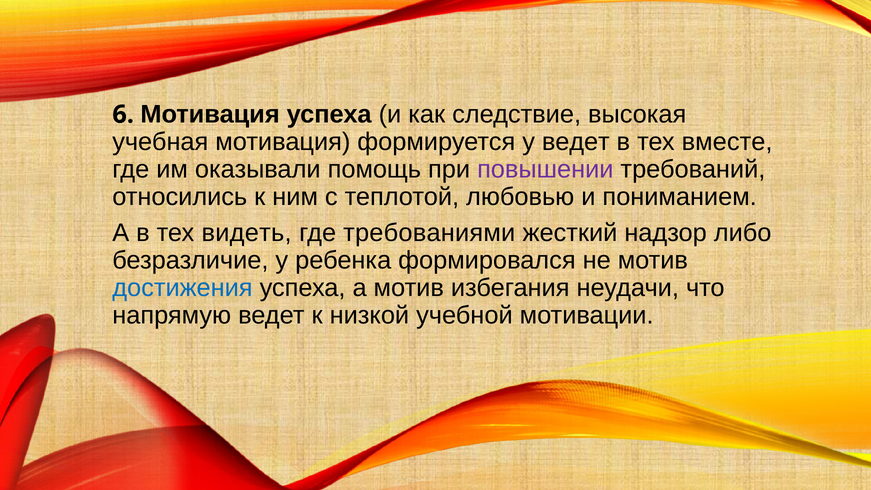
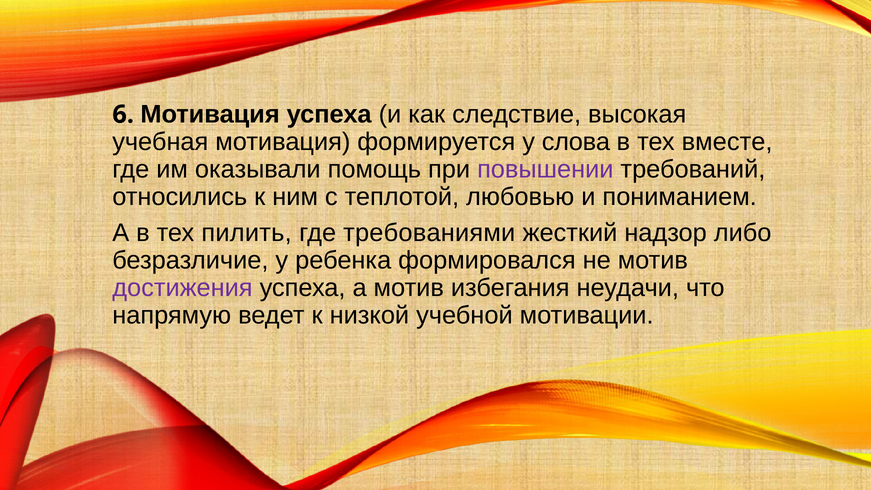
у ведет: ведет -> слова
видеть: видеть -> пилить
достижения colour: blue -> purple
